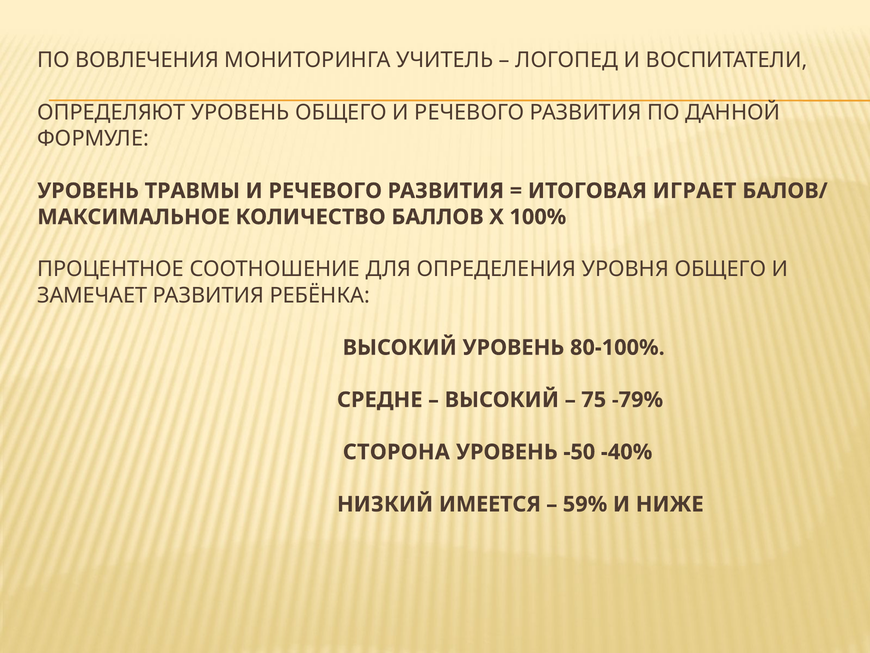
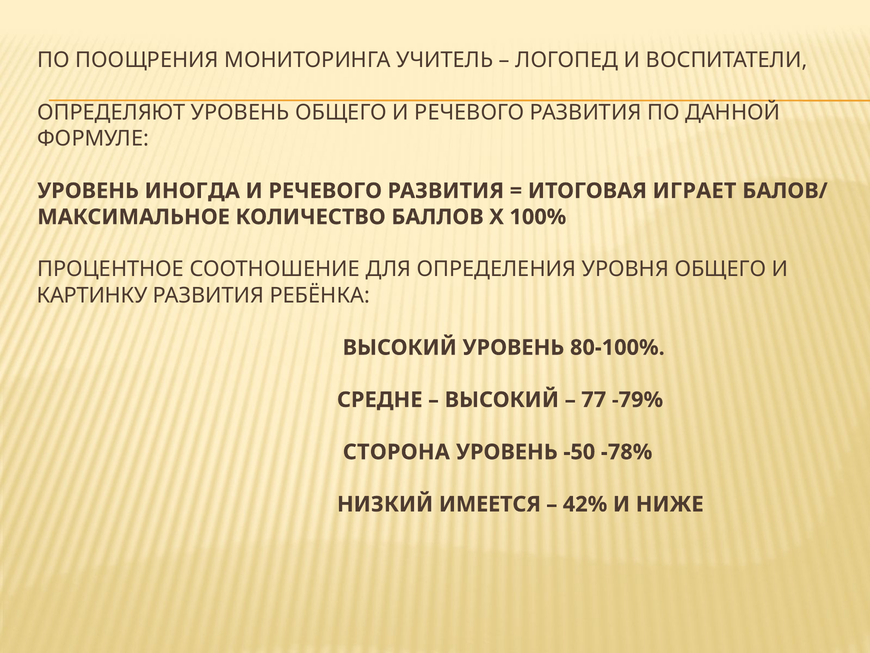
ВОВЛЕЧЕНИЯ: ВОВЛЕЧЕНИЯ -> ПООЩРЕНИЯ
ТРАВМЫ: ТРАВМЫ -> ИНОГДА
ЗАМЕЧАЕТ: ЗАМЕЧАЕТ -> КАРТИНКУ
75: 75 -> 77
-40%: -40% -> -78%
59%: 59% -> 42%
